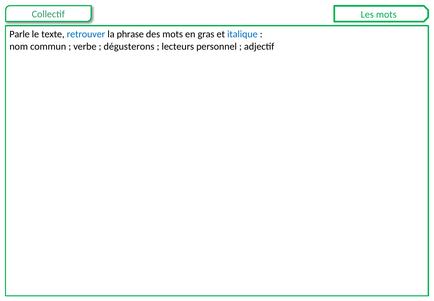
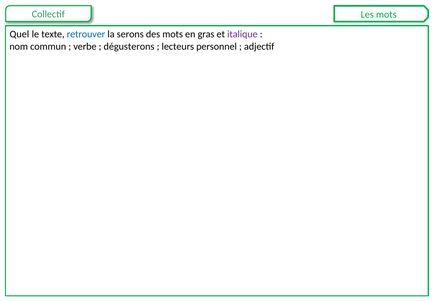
Parle: Parle -> Quel
phrase: phrase -> serons
italique colour: blue -> purple
